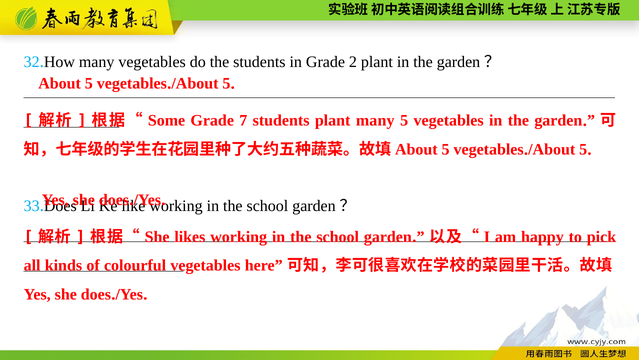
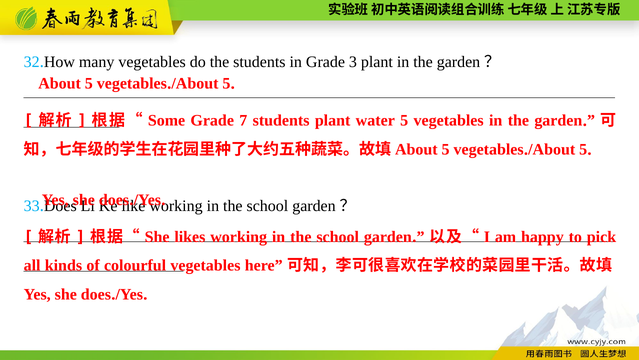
2: 2 -> 3
plant many: many -> water
